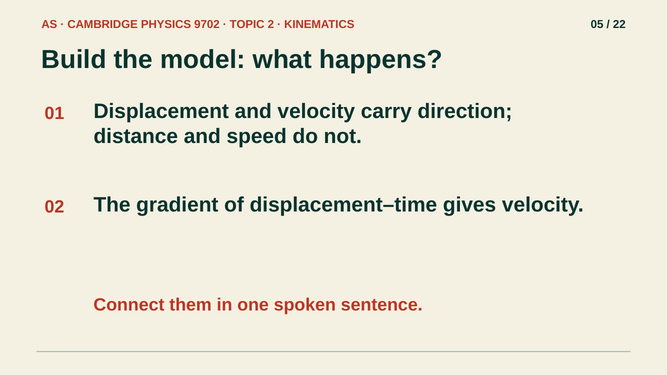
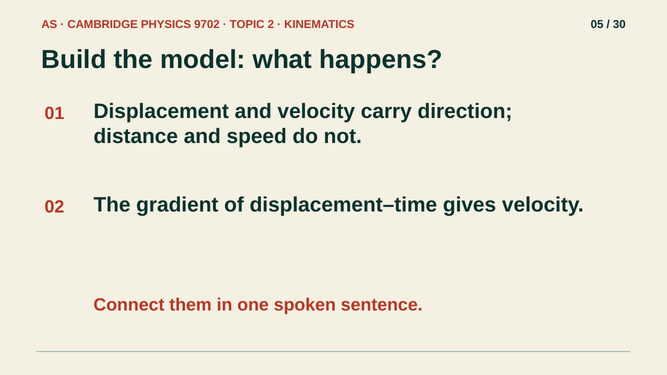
22: 22 -> 30
